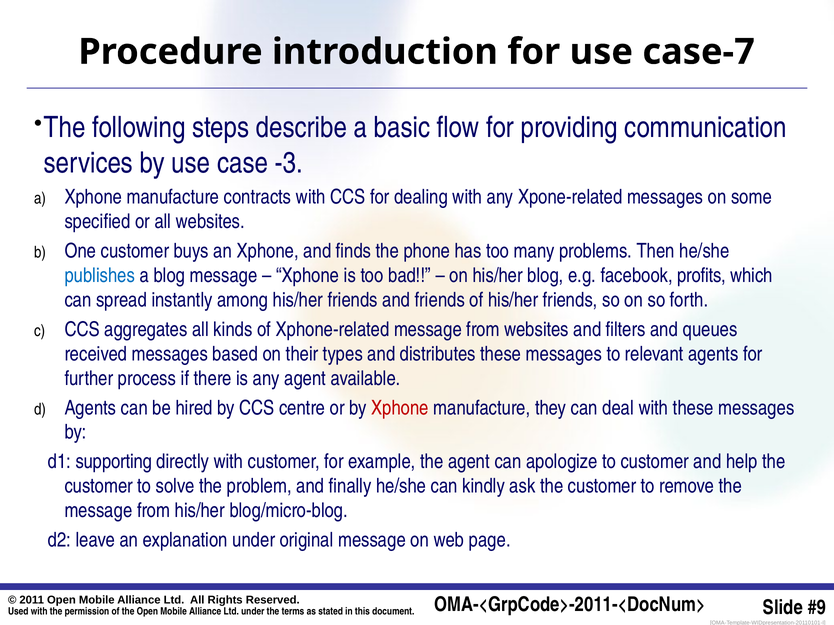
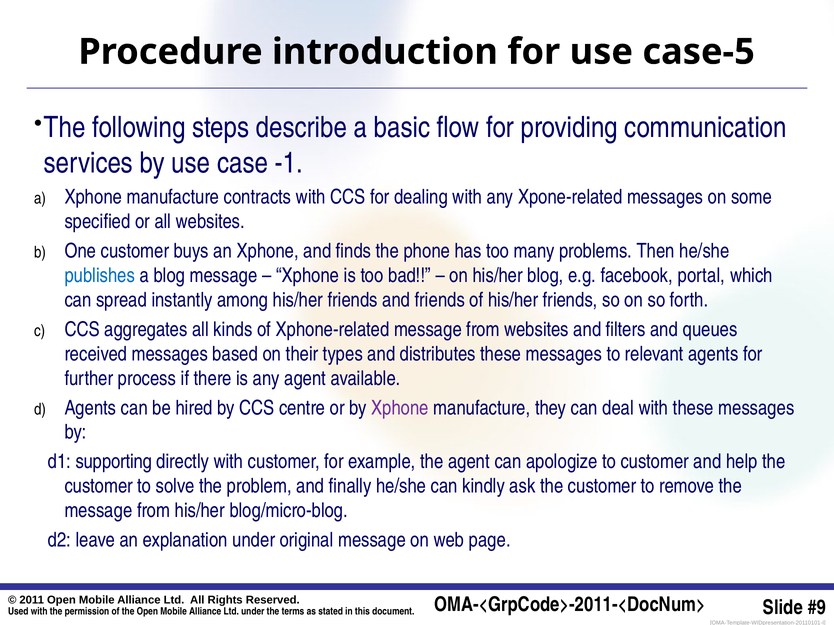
case-7: case-7 -> case-5
-3: -3 -> -1
profits: profits -> portal
Xphone at (400, 408) colour: red -> purple
